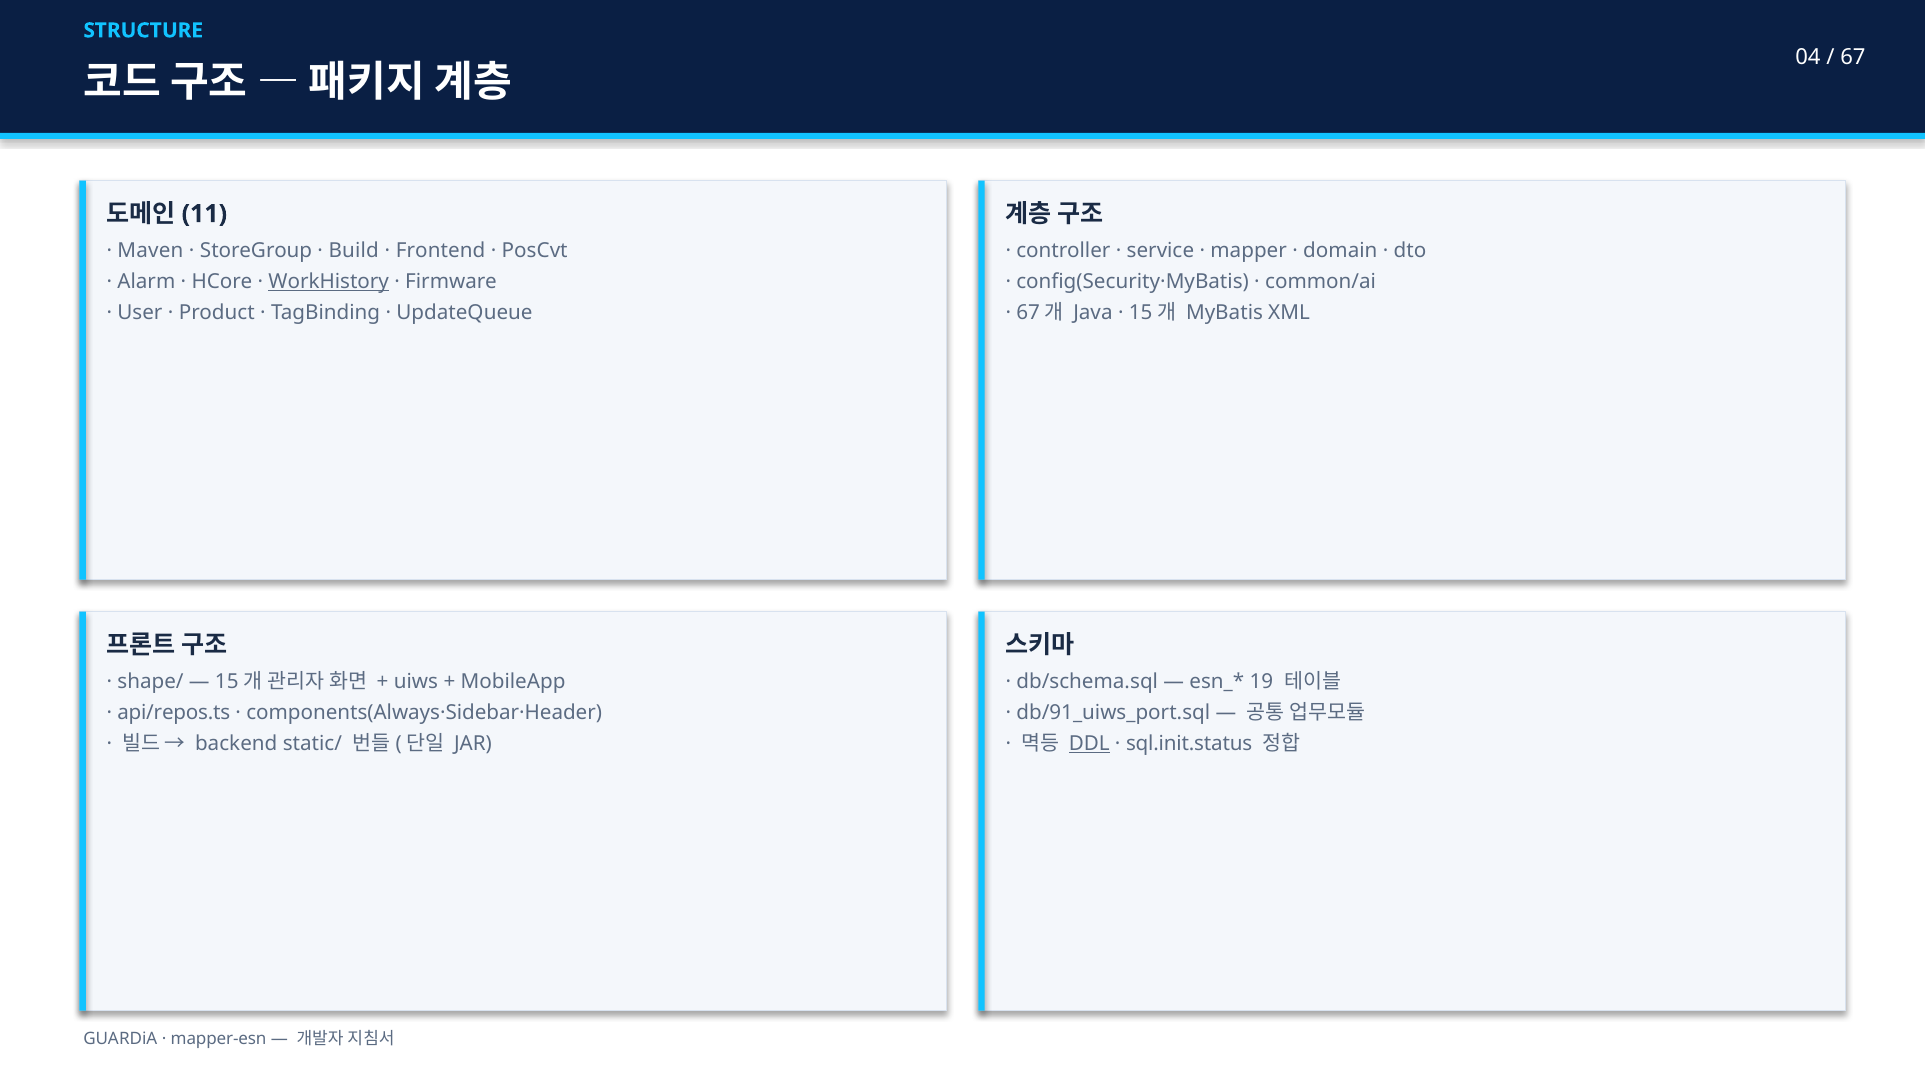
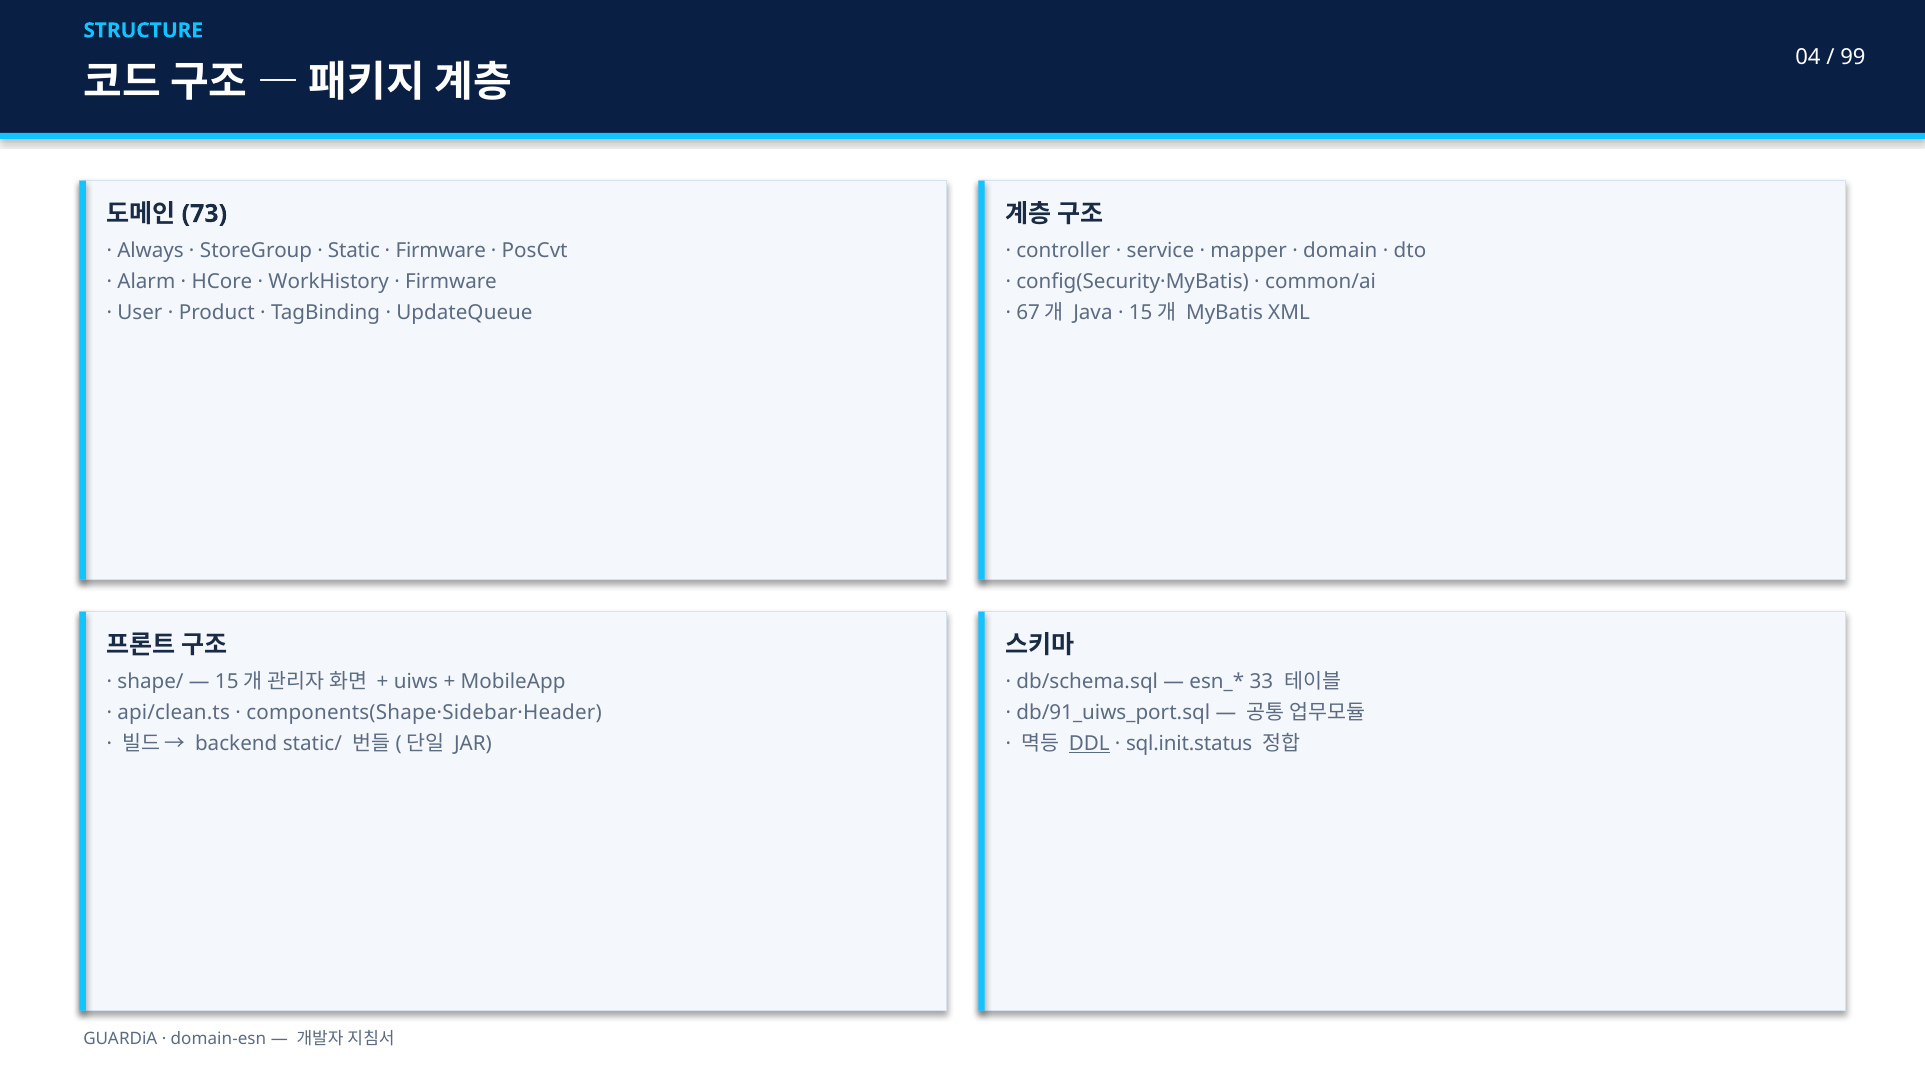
67: 67 -> 99
11: 11 -> 73
Maven: Maven -> Always
Build: Build -> Static
Frontend at (441, 251): Frontend -> Firmware
WorkHistory underline: present -> none
19: 19 -> 33
api/repos.ts: api/repos.ts -> api/clean.ts
components(Always·Sidebar·Header: components(Always·Sidebar·Header -> components(Shape·Sidebar·Header
mapper-esn: mapper-esn -> domain-esn
